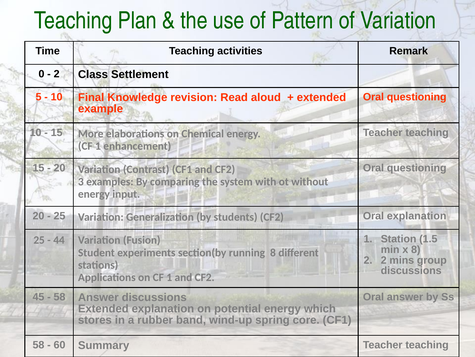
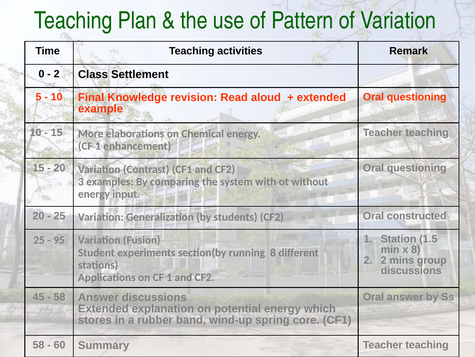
Oral explanation: explanation -> constructed
44: 44 -> 95
